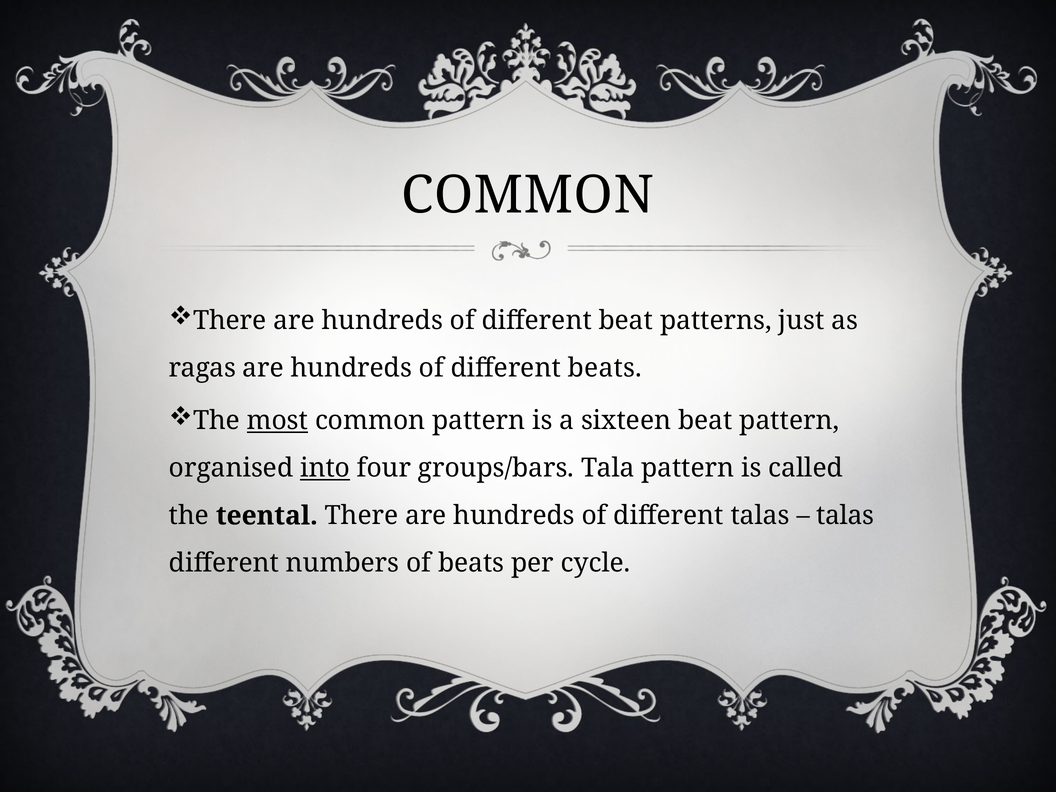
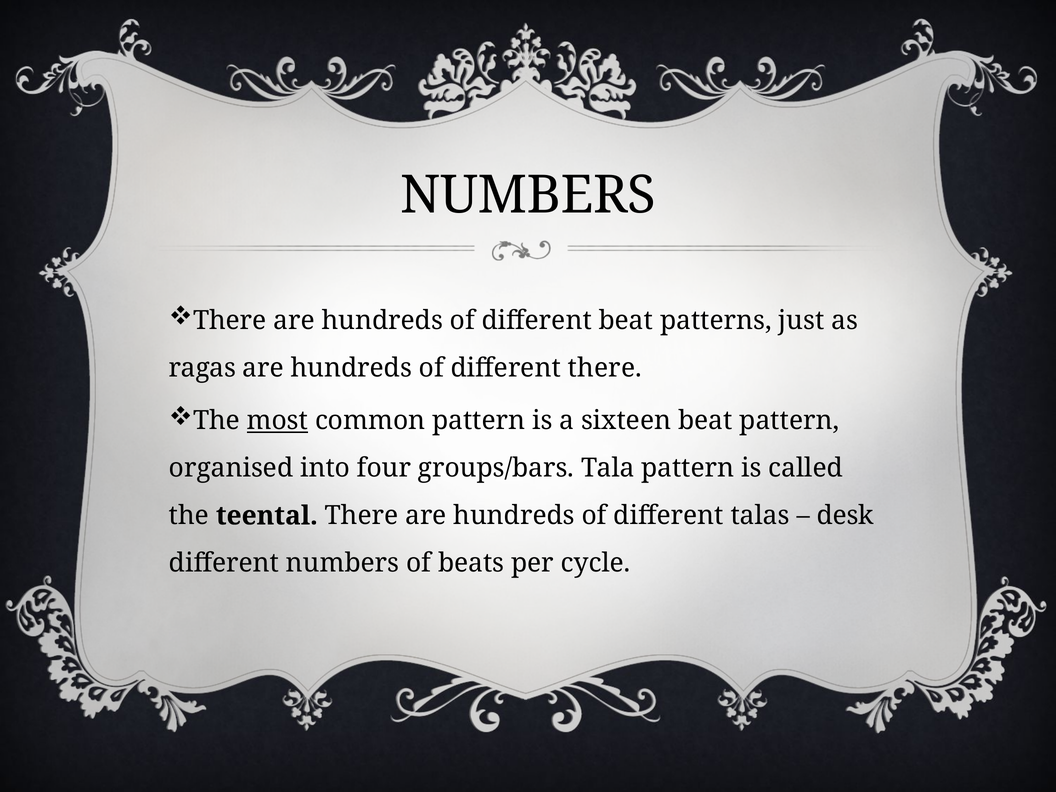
COMMON at (528, 195): COMMON -> NUMBERS
different beats: beats -> there
into underline: present -> none
talas at (845, 516): talas -> desk
